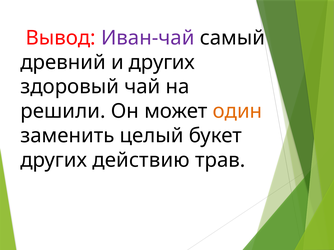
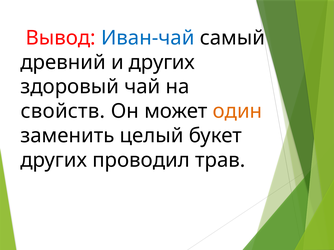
Иван-чай colour: purple -> blue
решили: решили -> свойств
действию: действию -> проводил
